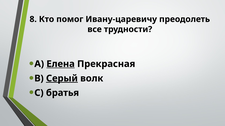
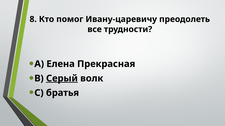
Елена underline: present -> none
